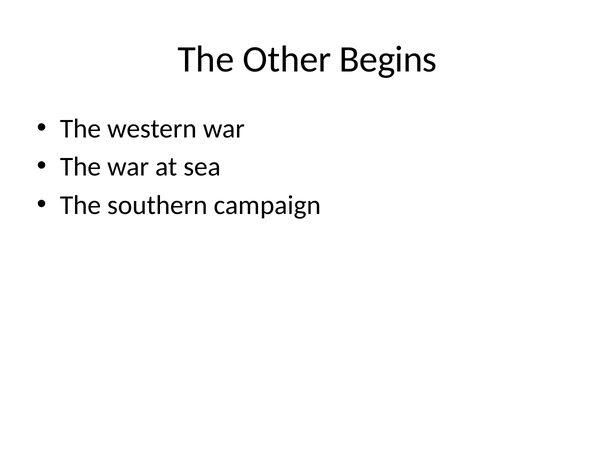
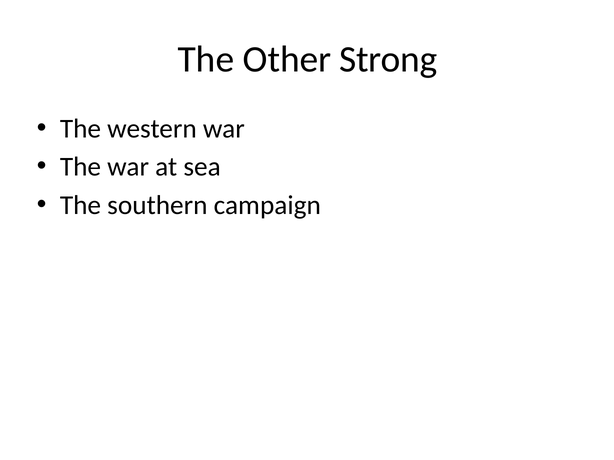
Begins: Begins -> Strong
